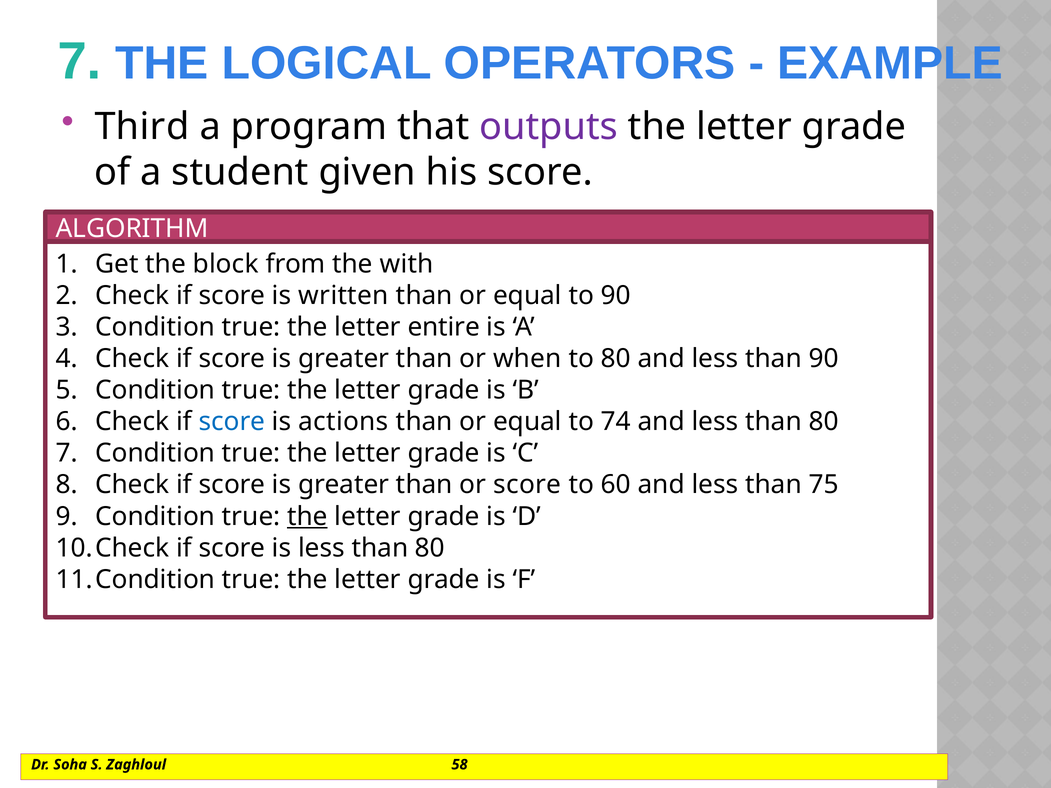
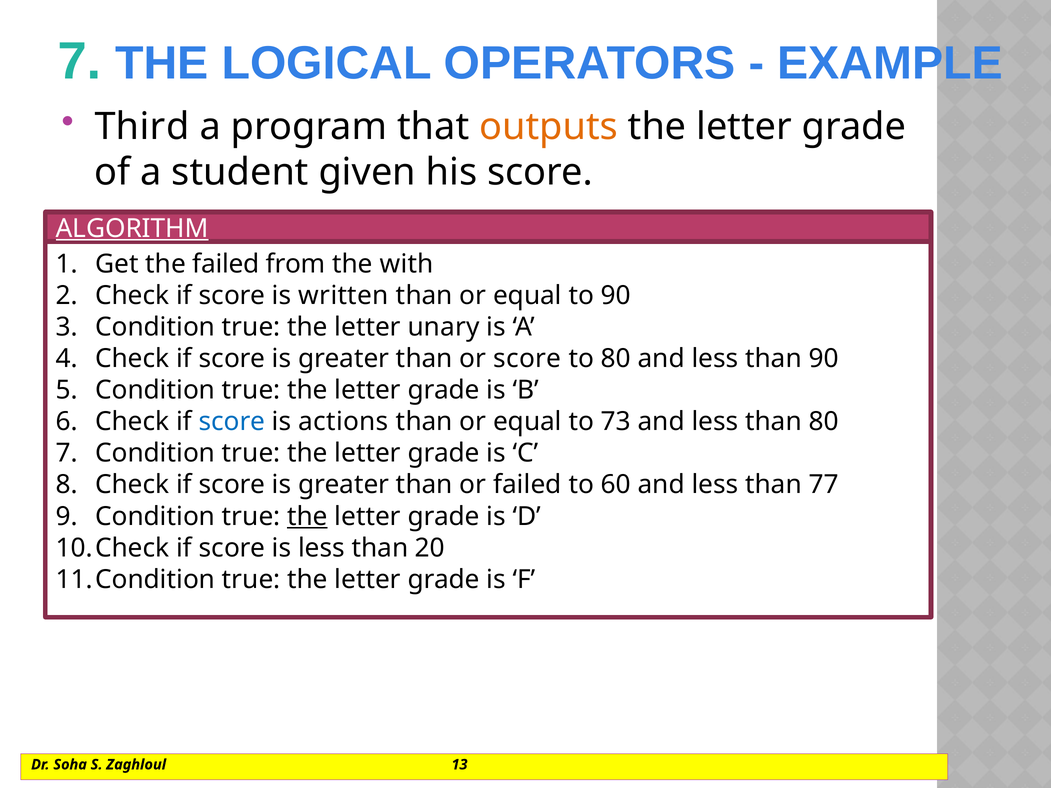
outputs colour: purple -> orange
ALGORITHM underline: none -> present
the block: block -> failed
entire: entire -> unary
or when: when -> score
74: 74 -> 73
or score: score -> failed
75: 75 -> 77
is less than 80: 80 -> 20
58: 58 -> 13
